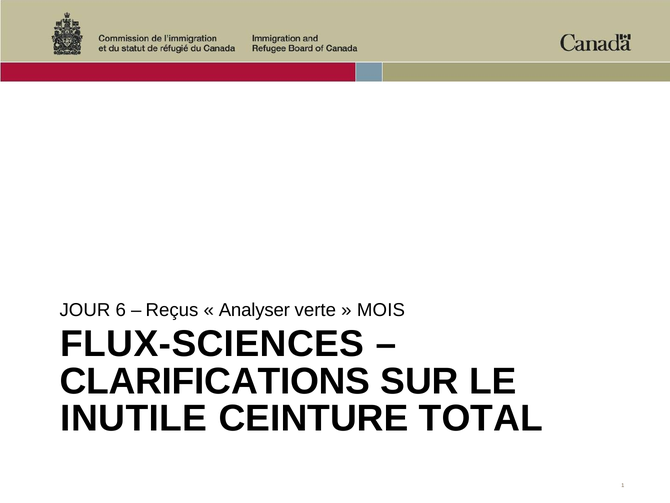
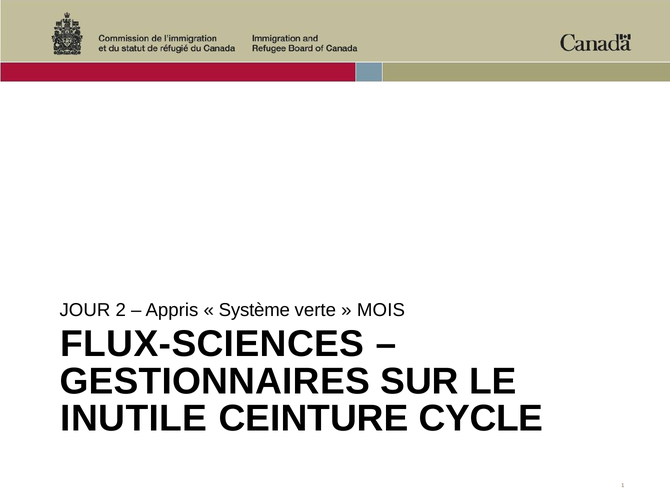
6: 6 -> 2
Reçus: Reçus -> Appris
Analyser: Analyser -> Système
CLARIFICATIONS: CLARIFICATIONS -> GESTIONNAIRES
TOTAL: TOTAL -> CYCLE
